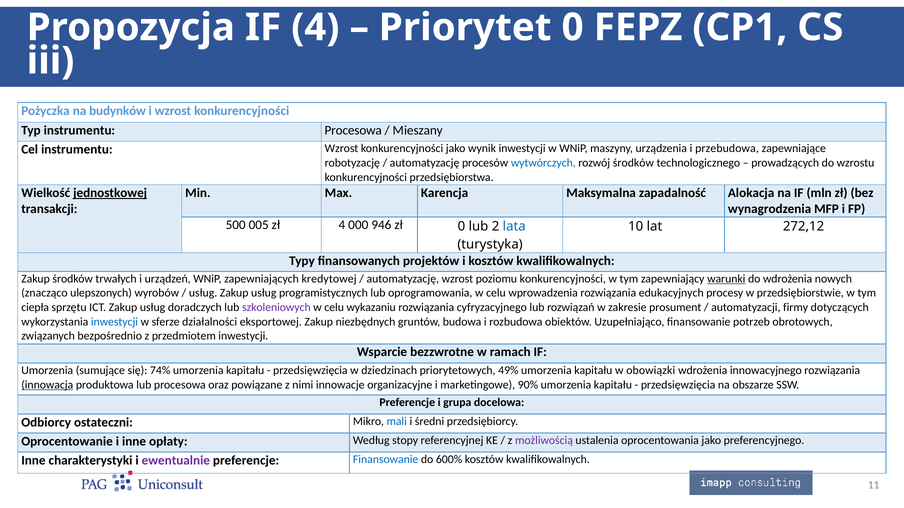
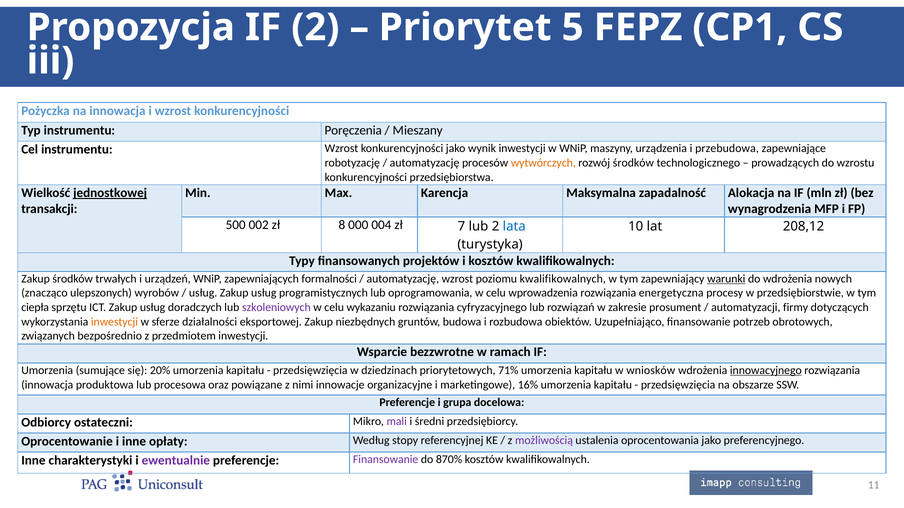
IF 4: 4 -> 2
Priorytet 0: 0 -> 5
na budynków: budynków -> innowacja
instrumentu Procesowa: Procesowa -> Poręczenia
wytwórczych colour: blue -> orange
005: 005 -> 002
zł 4: 4 -> 8
946: 946 -> 004
zł 0: 0 -> 7
272,12: 272,12 -> 208,12
kredytowej: kredytowej -> formalności
poziomu konkurencyjności: konkurencyjności -> kwalifikowalnych
edukacyjnych: edukacyjnych -> energetyczna
inwestycji at (114, 322) colour: blue -> orange
74%: 74% -> 20%
49%: 49% -> 71%
obowiązki: obowiązki -> wniosków
innowacyjnego underline: none -> present
innowacja at (47, 385) underline: present -> none
90%: 90% -> 16%
mali colour: blue -> purple
Finansowanie at (386, 460) colour: blue -> purple
600%: 600% -> 870%
